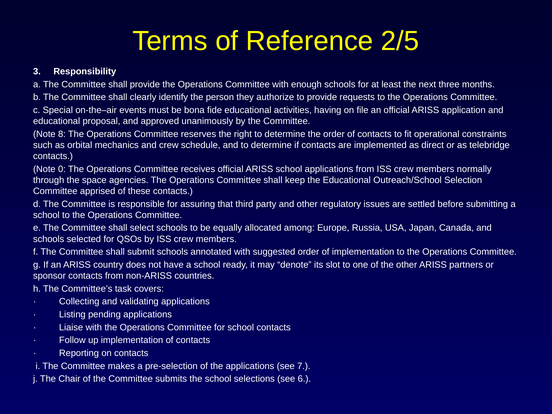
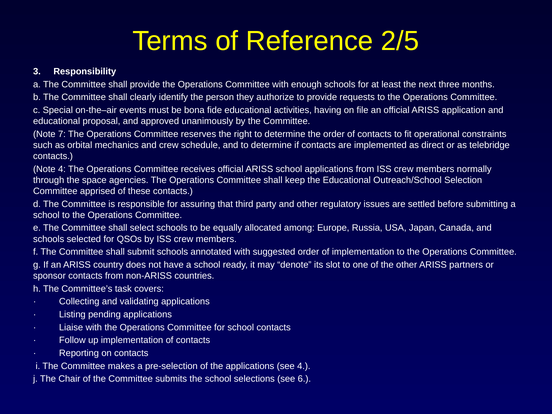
8: 8 -> 7
Note 0: 0 -> 4
see 7: 7 -> 4
